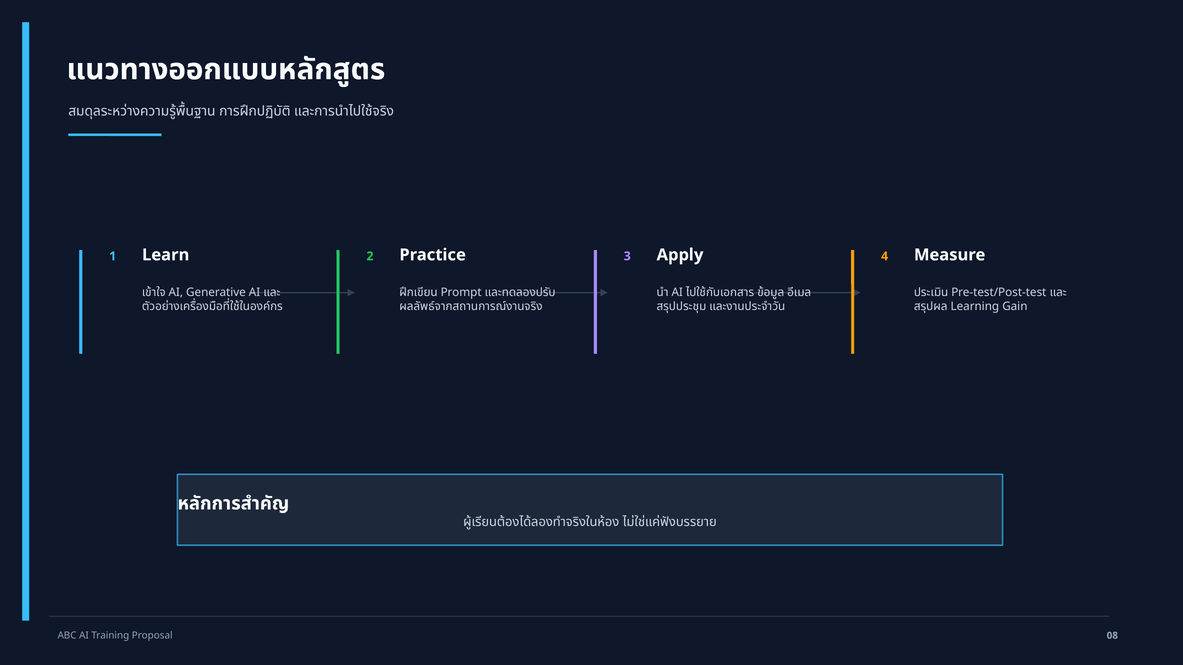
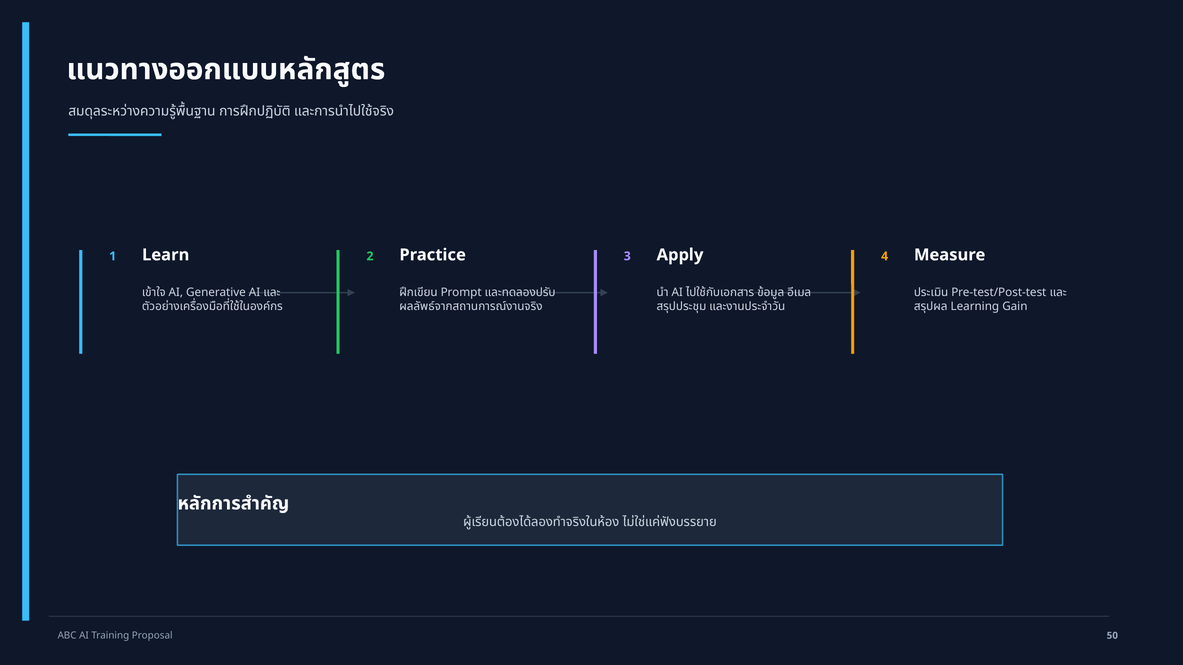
08: 08 -> 50
